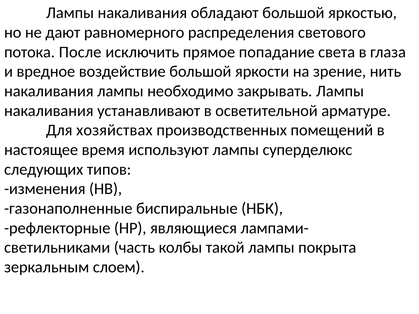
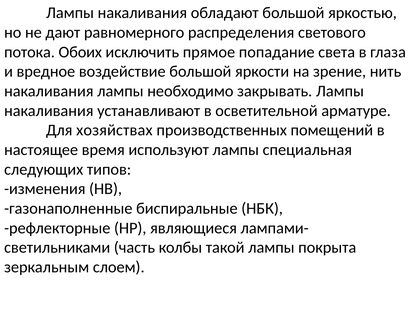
После: После -> Обоих
суперделюкс: суперделюкс -> специальная
